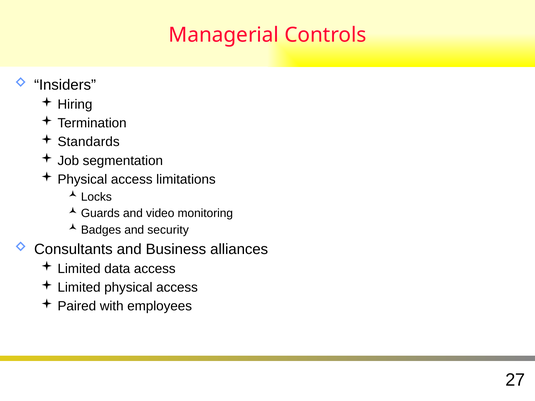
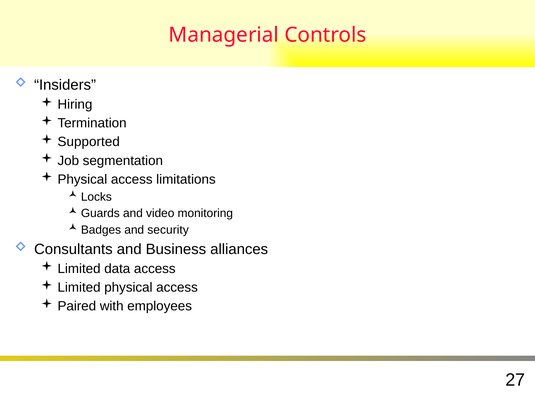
Standards: Standards -> Supported
